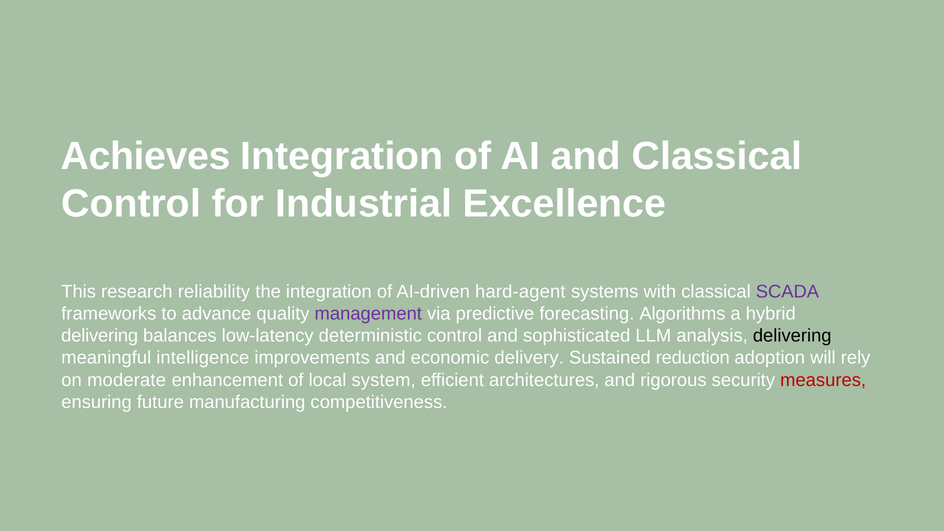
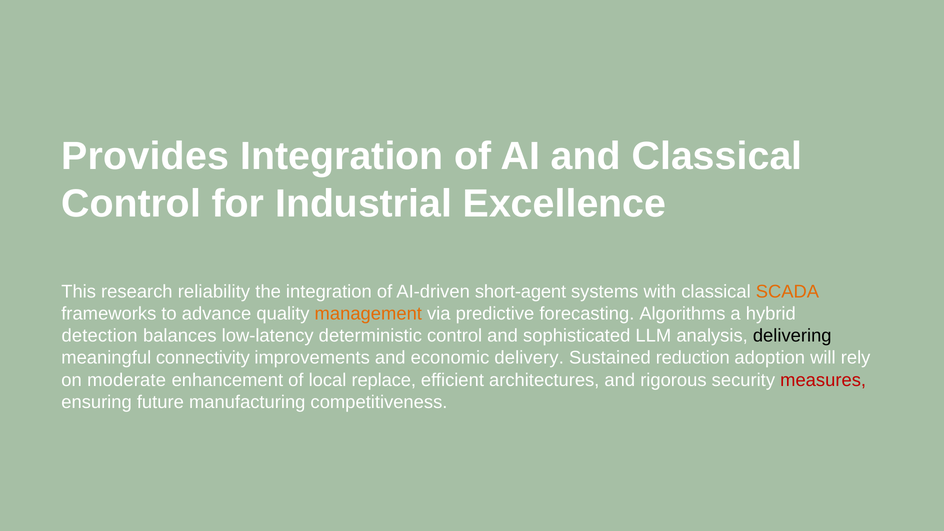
Achieves: Achieves -> Provides
hard-agent: hard-agent -> short-agent
SCADA colour: purple -> orange
management colour: purple -> orange
delivering at (100, 336): delivering -> detection
intelligence: intelligence -> connectivity
system: system -> replace
